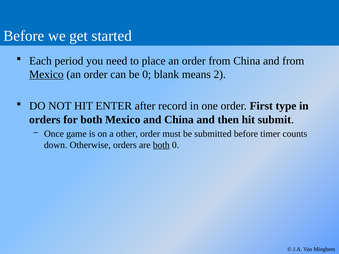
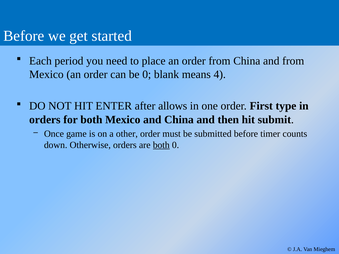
Mexico at (46, 74) underline: present -> none
2: 2 -> 4
record: record -> allows
